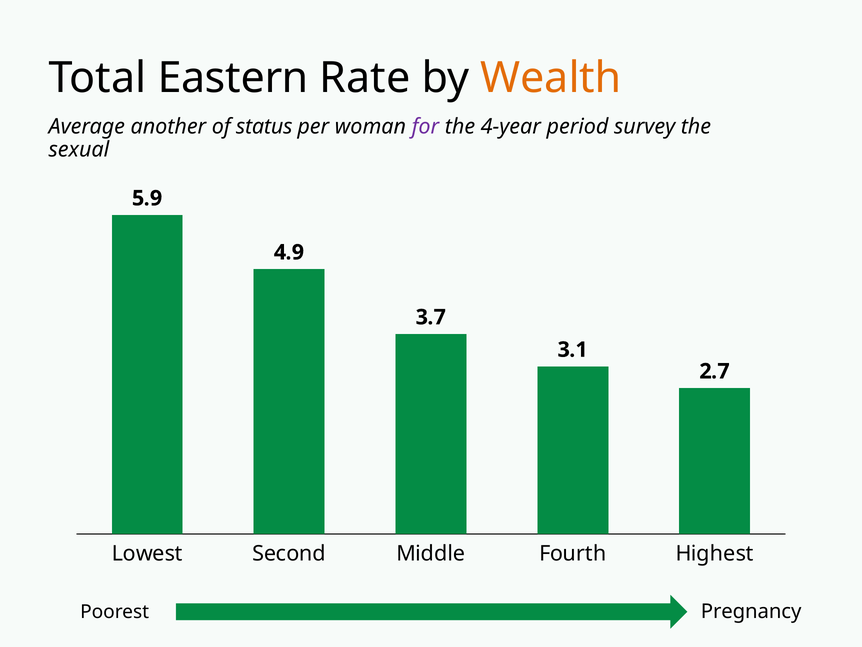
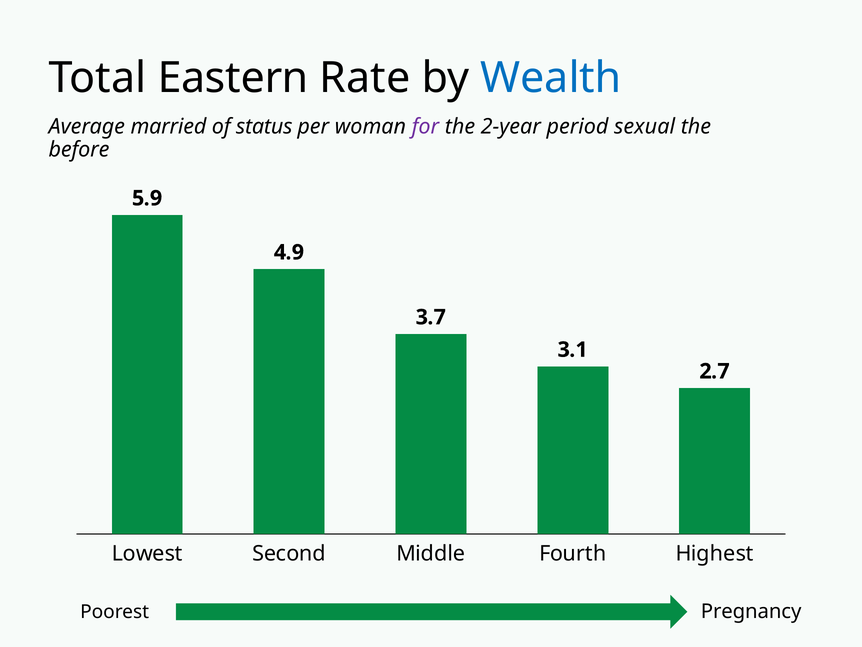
Wealth colour: orange -> blue
another: another -> married
4-year: 4-year -> 2-year
survey: survey -> sexual
sexual: sexual -> before
